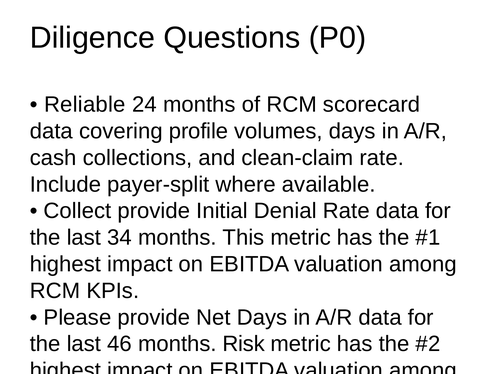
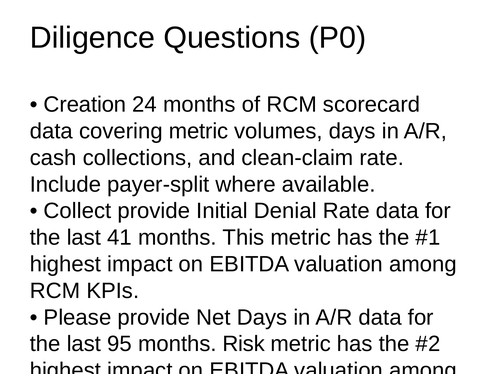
Reliable: Reliable -> Creation
covering profile: profile -> metric
34: 34 -> 41
46: 46 -> 95
